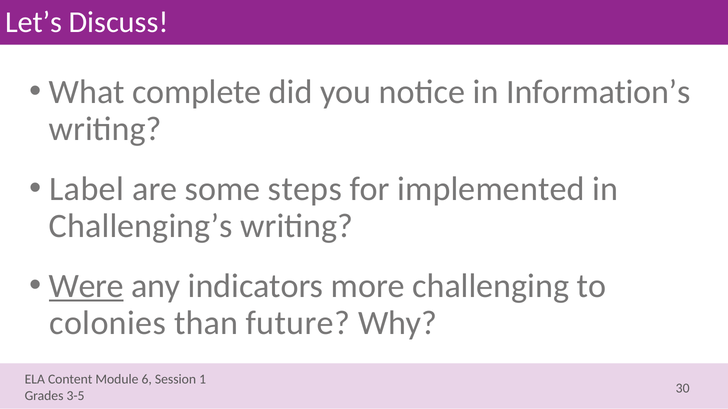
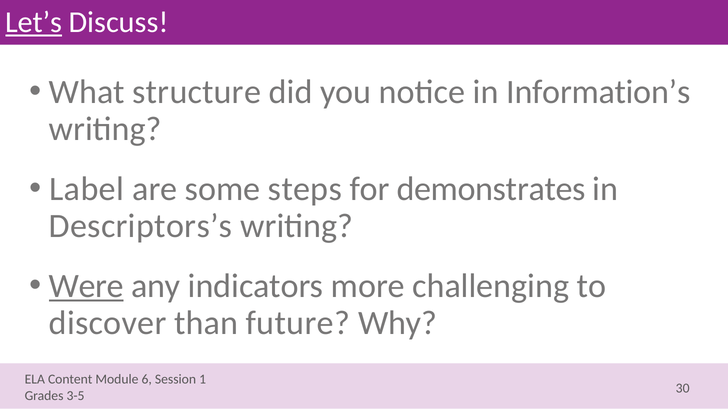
Let’s underline: none -> present
complete: complete -> structure
implemented: implemented -> demonstrates
Challenging’s: Challenging’s -> Descriptors’s
colonies: colonies -> discover
